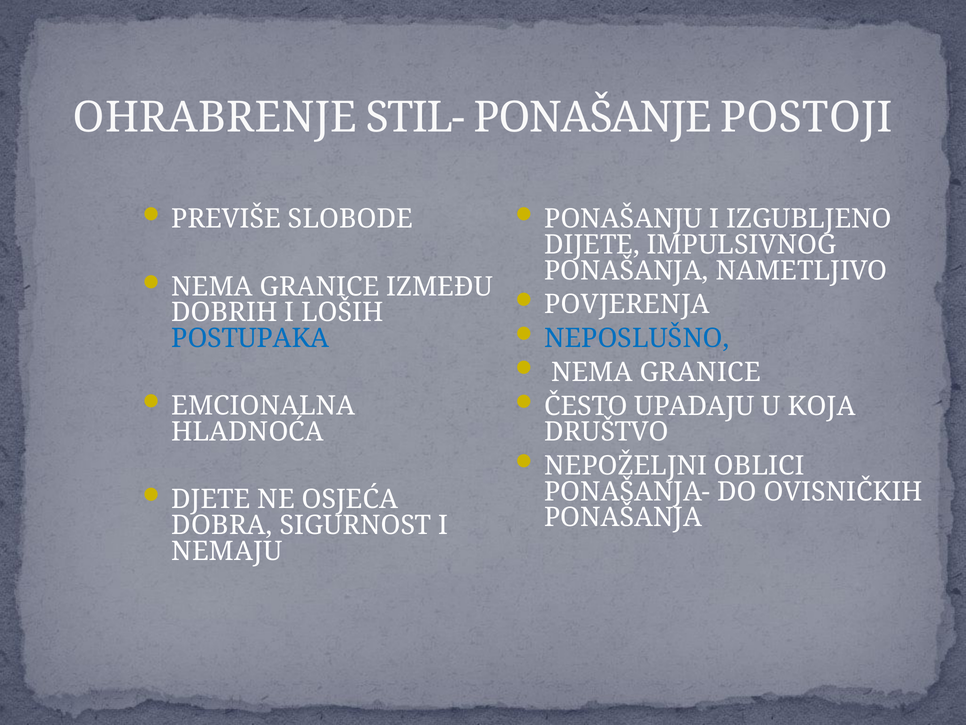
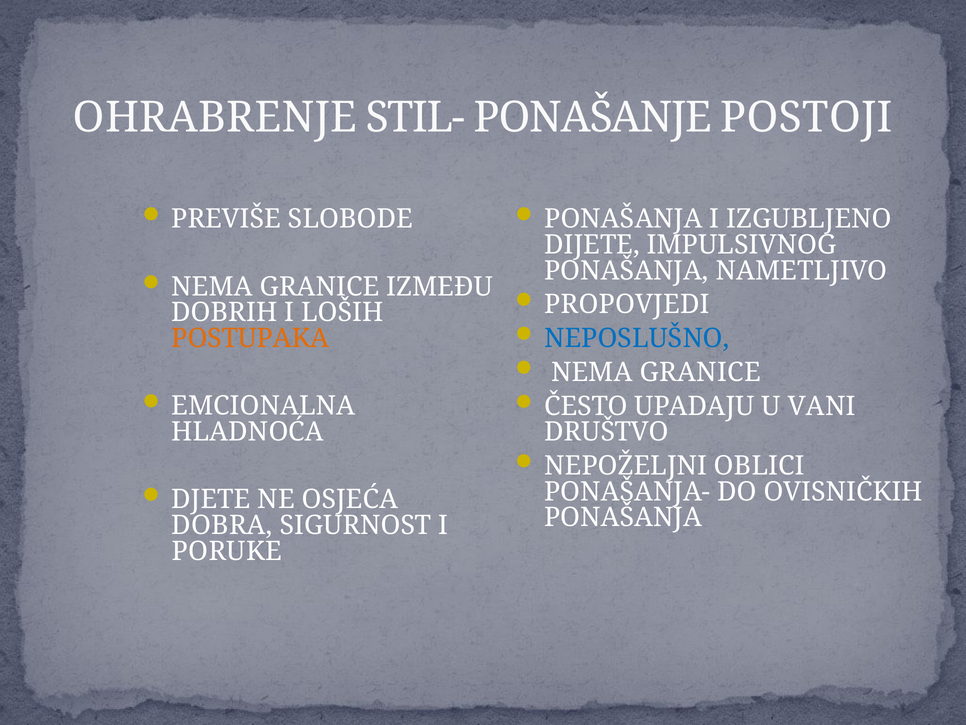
PONAŠANJU at (623, 219): PONAŠANJU -> PONAŠANJA
POVJERENJA: POVJERENJA -> PROPOVJEDI
POSTUPAKA colour: blue -> orange
KOJA: KOJA -> VANI
NEMAJU: NEMAJU -> PORUKE
